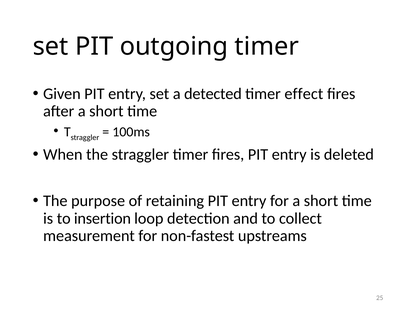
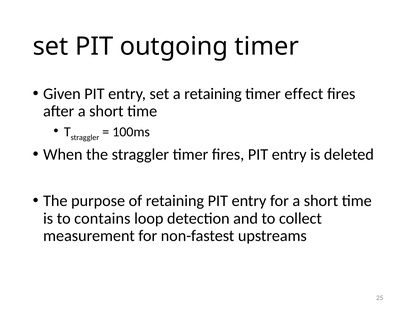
a detected: detected -> retaining
insertion: insertion -> contains
